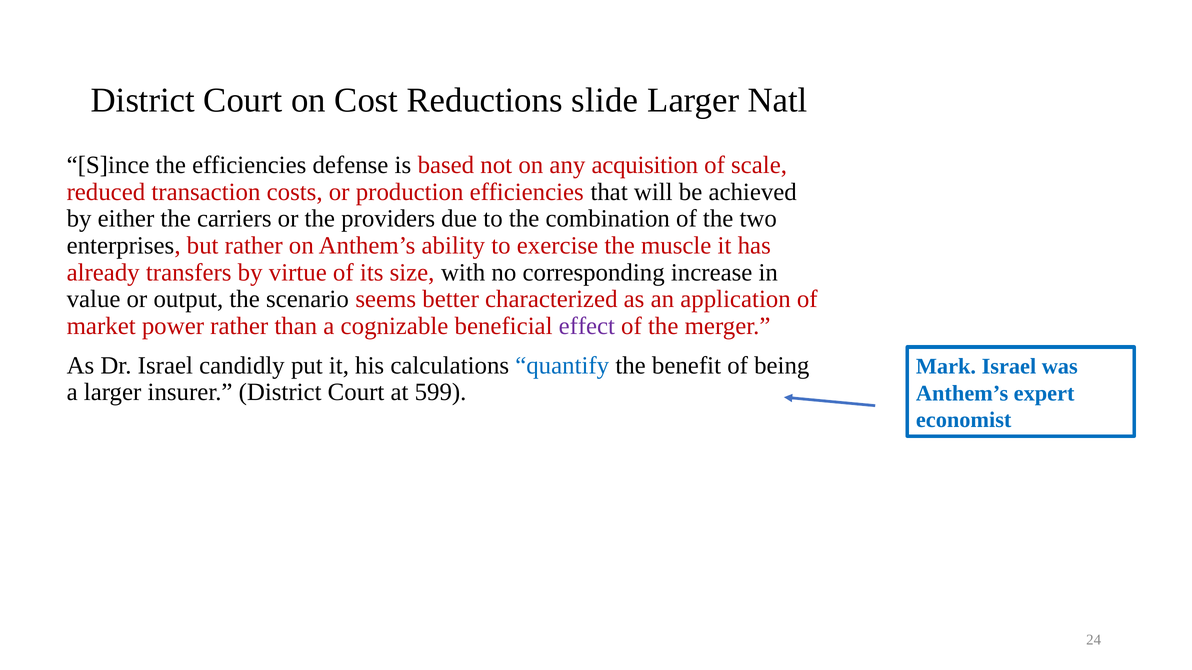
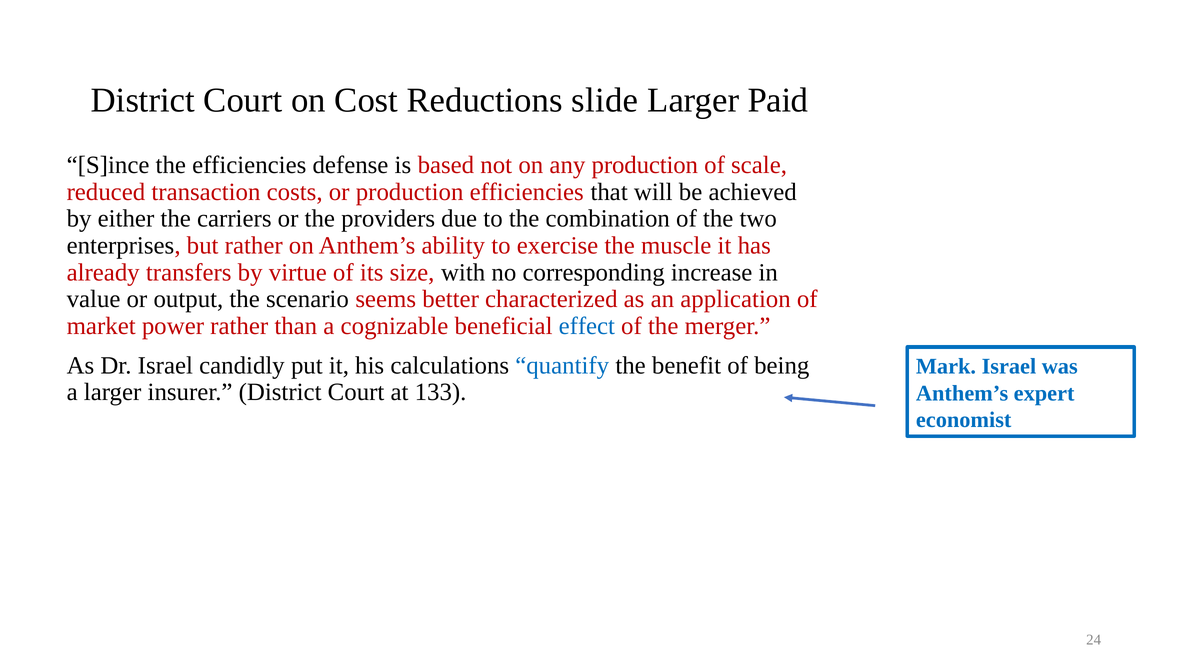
Natl: Natl -> Paid
any acquisition: acquisition -> production
effect colour: purple -> blue
599: 599 -> 133
